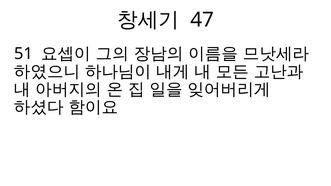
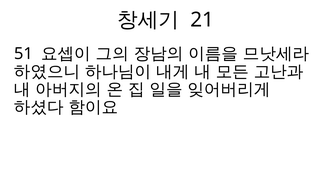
47: 47 -> 21
